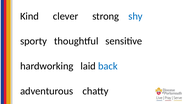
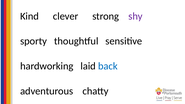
shy colour: blue -> purple
